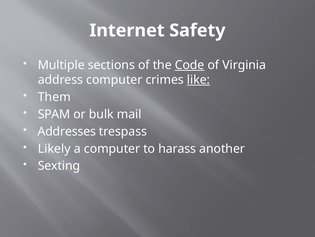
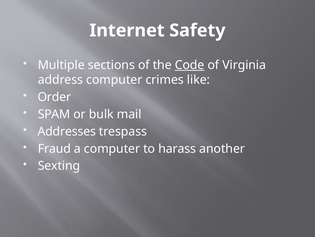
like underline: present -> none
Them: Them -> Order
Likely: Likely -> Fraud
